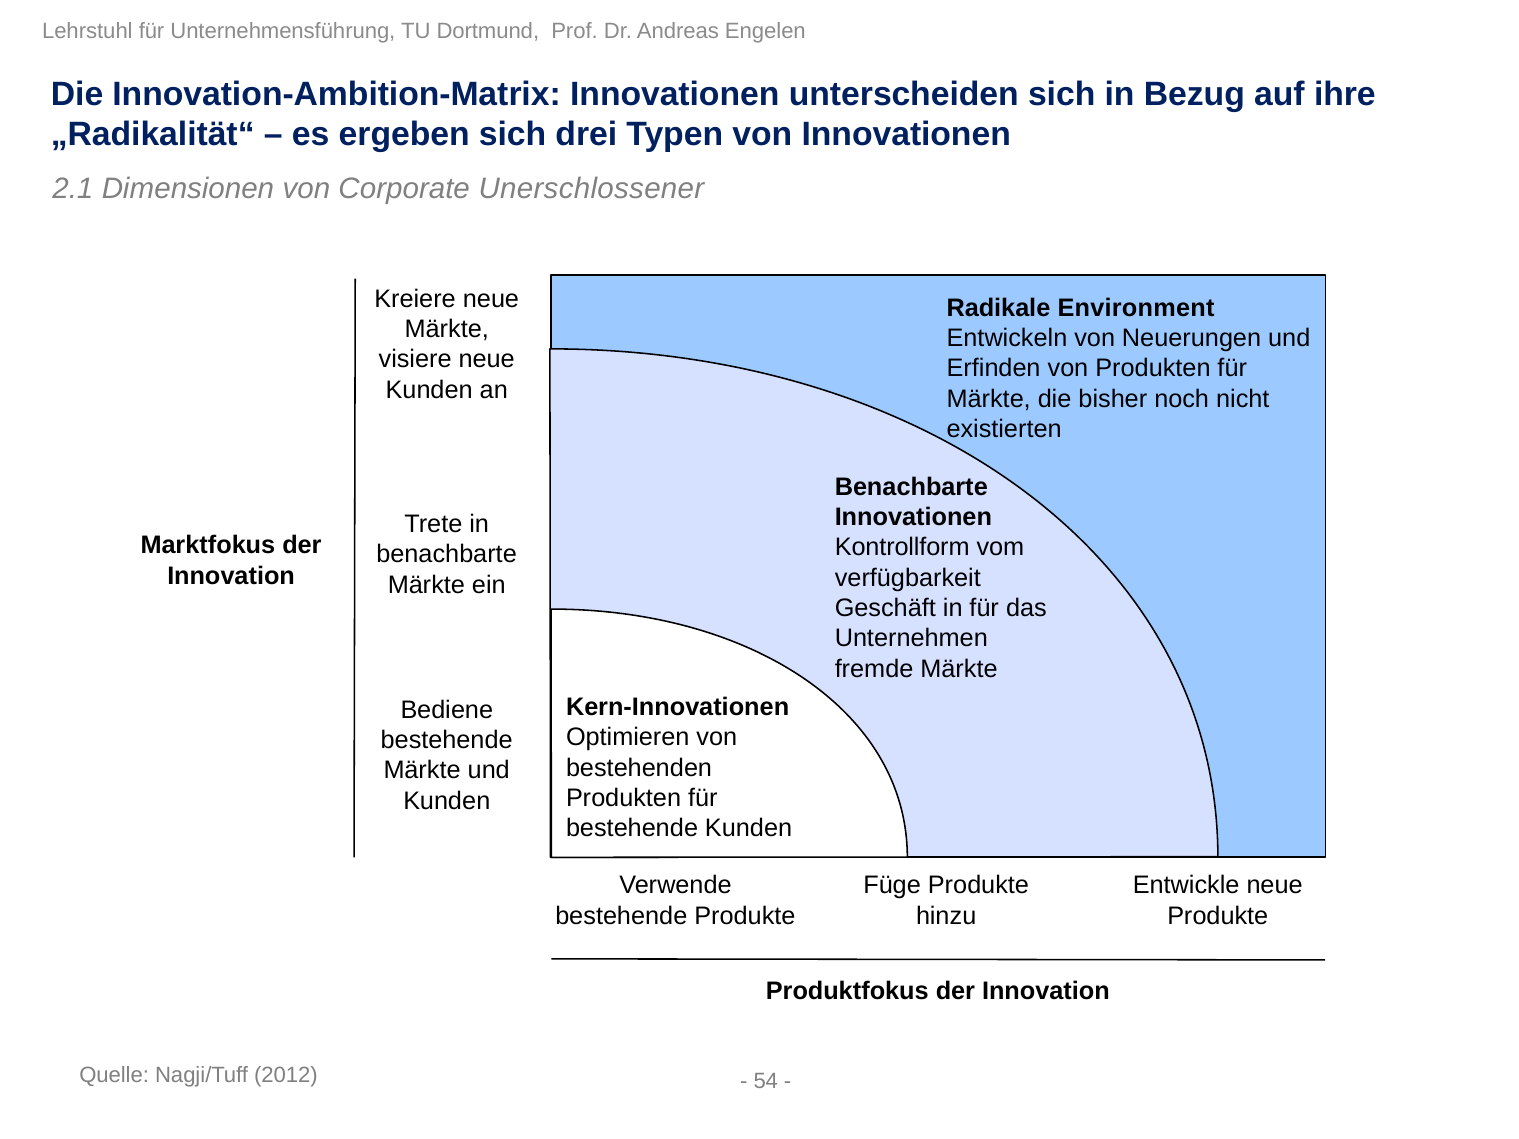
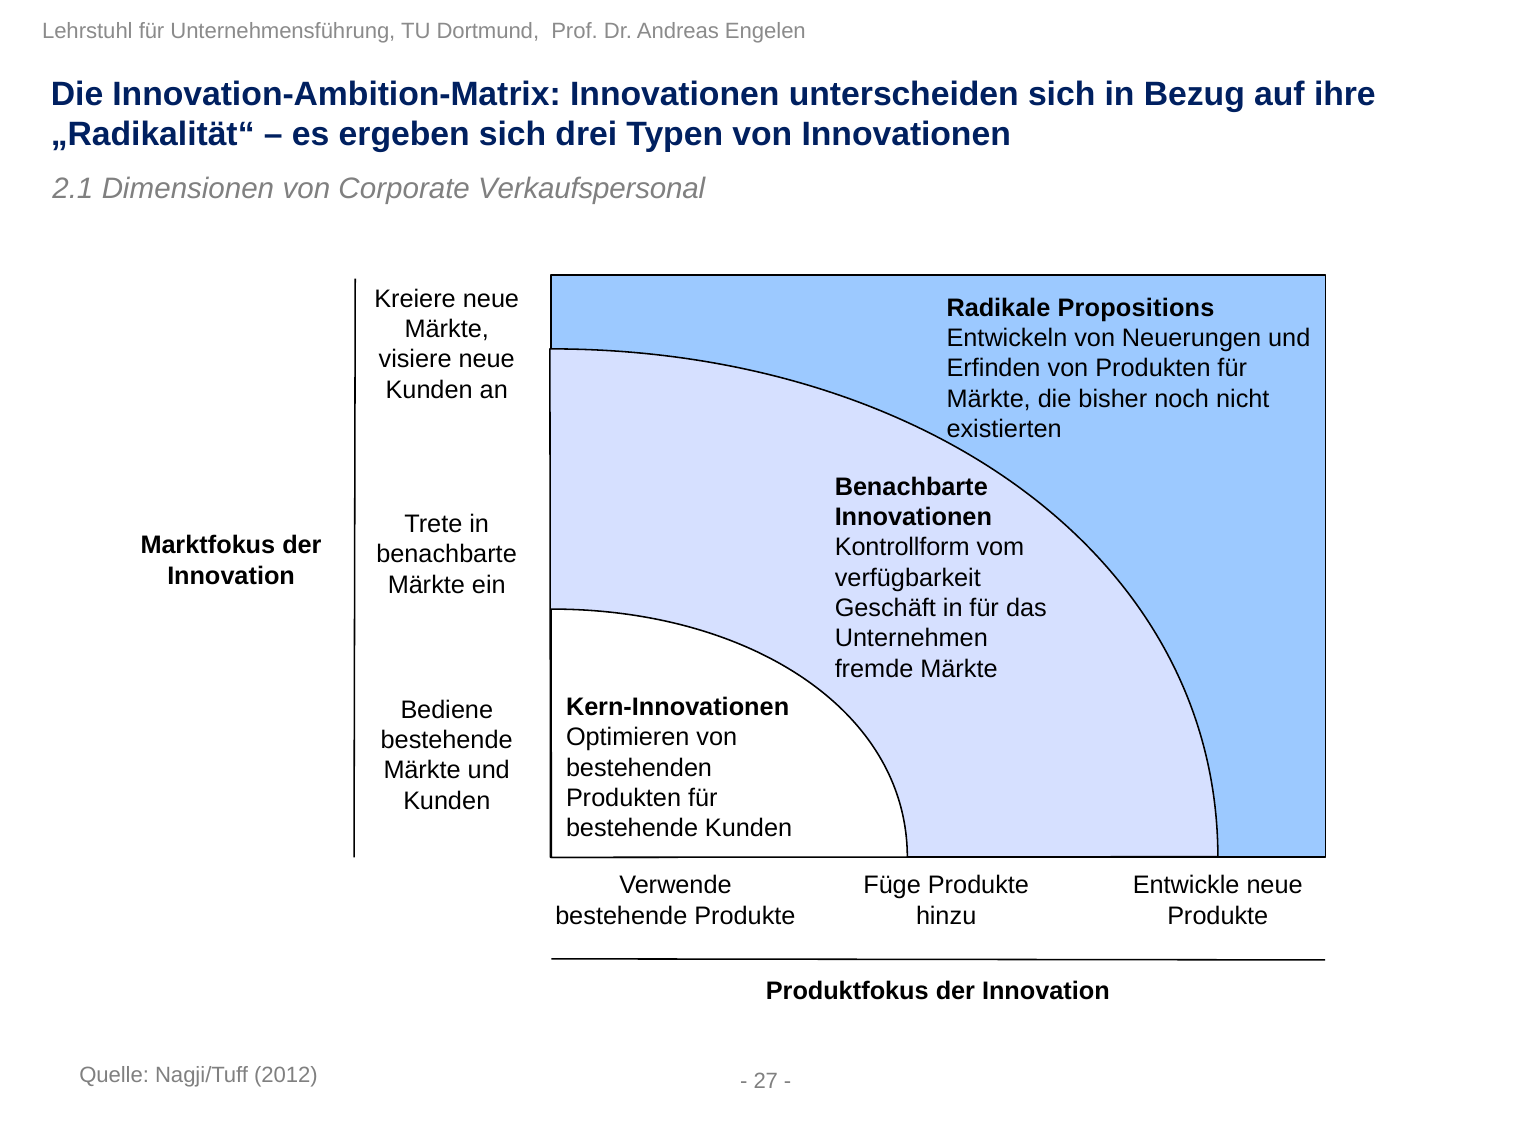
Unerschlossener: Unerschlossener -> Verkaufspersonal
Environment: Environment -> Propositions
54: 54 -> 27
